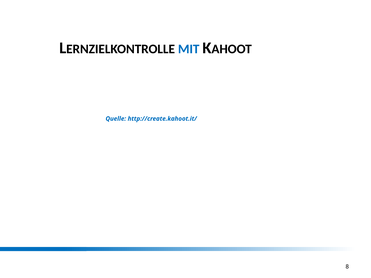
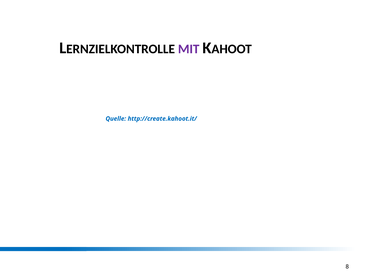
MIT colour: blue -> purple
